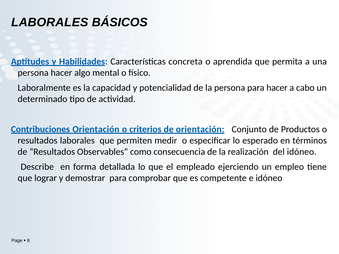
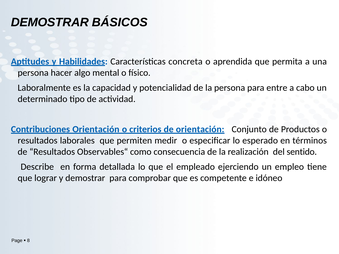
LABORALES at (50, 22): LABORALES -> DEMOSTRAR
para hacer: hacer -> entre
del idóneo: idóneo -> sentido
